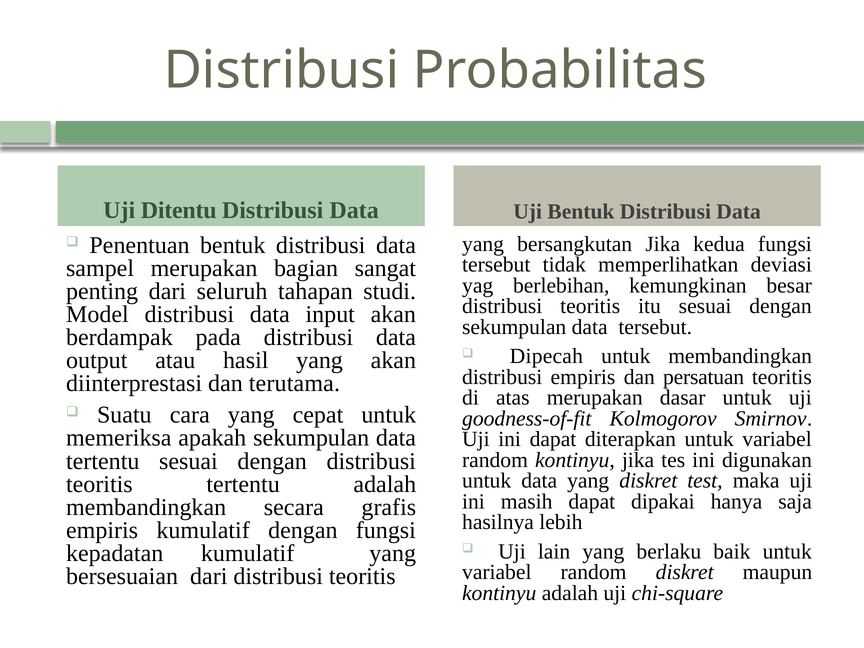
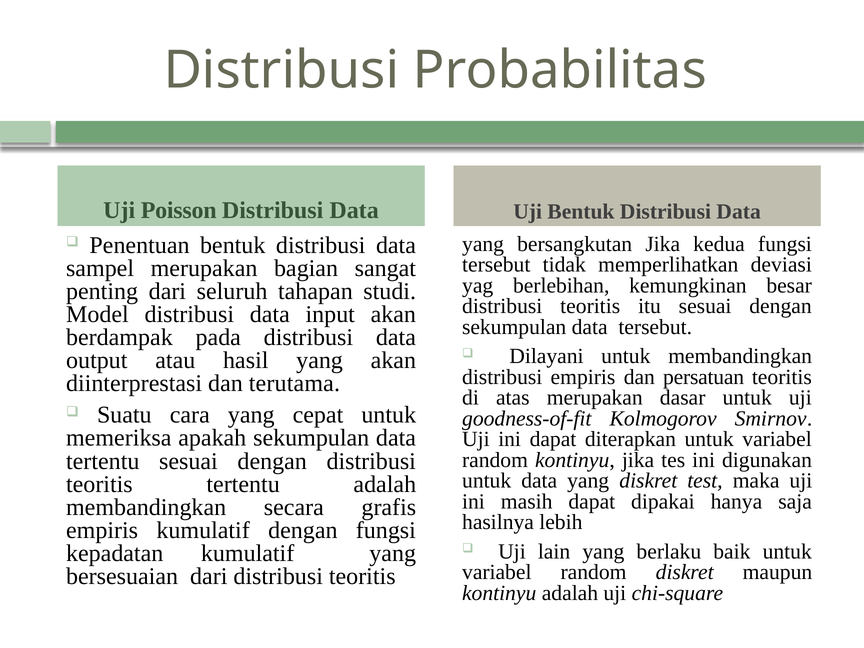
Ditentu: Ditentu -> Poisson
Dipecah: Dipecah -> Dilayani
